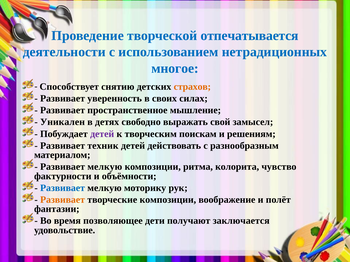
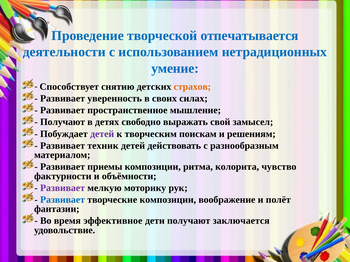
многое: многое -> умение
Уникален at (63, 122): Уникален -> Получают
мелкую at (105, 167): мелкую -> приемы
Развивает at (63, 188) colour: blue -> purple
Развивает at (63, 200) colour: orange -> blue
позволяющее: позволяющее -> эффективное
